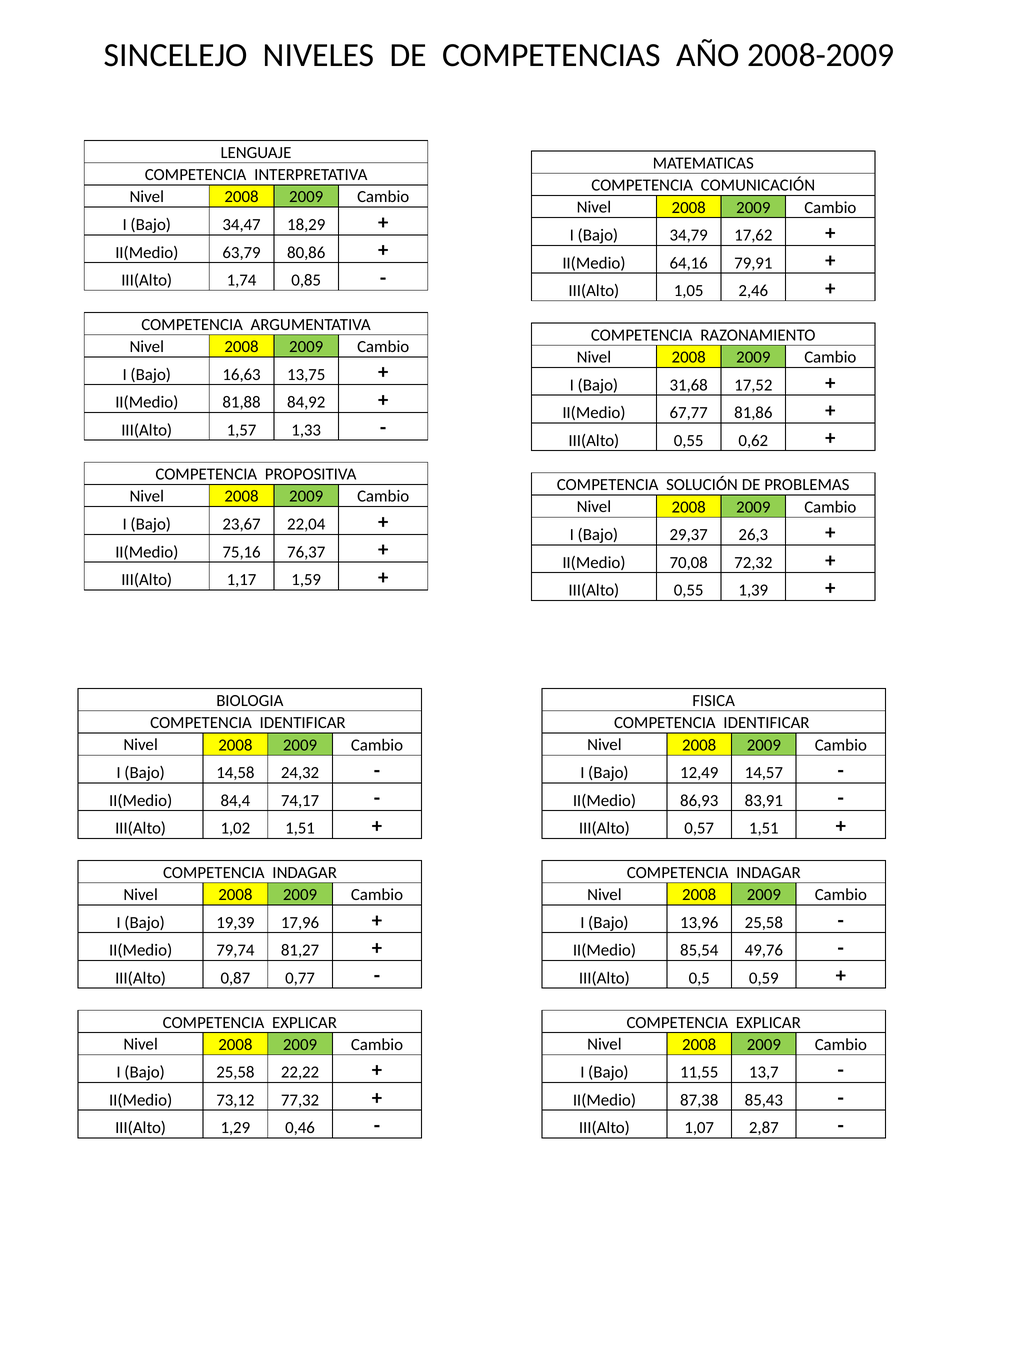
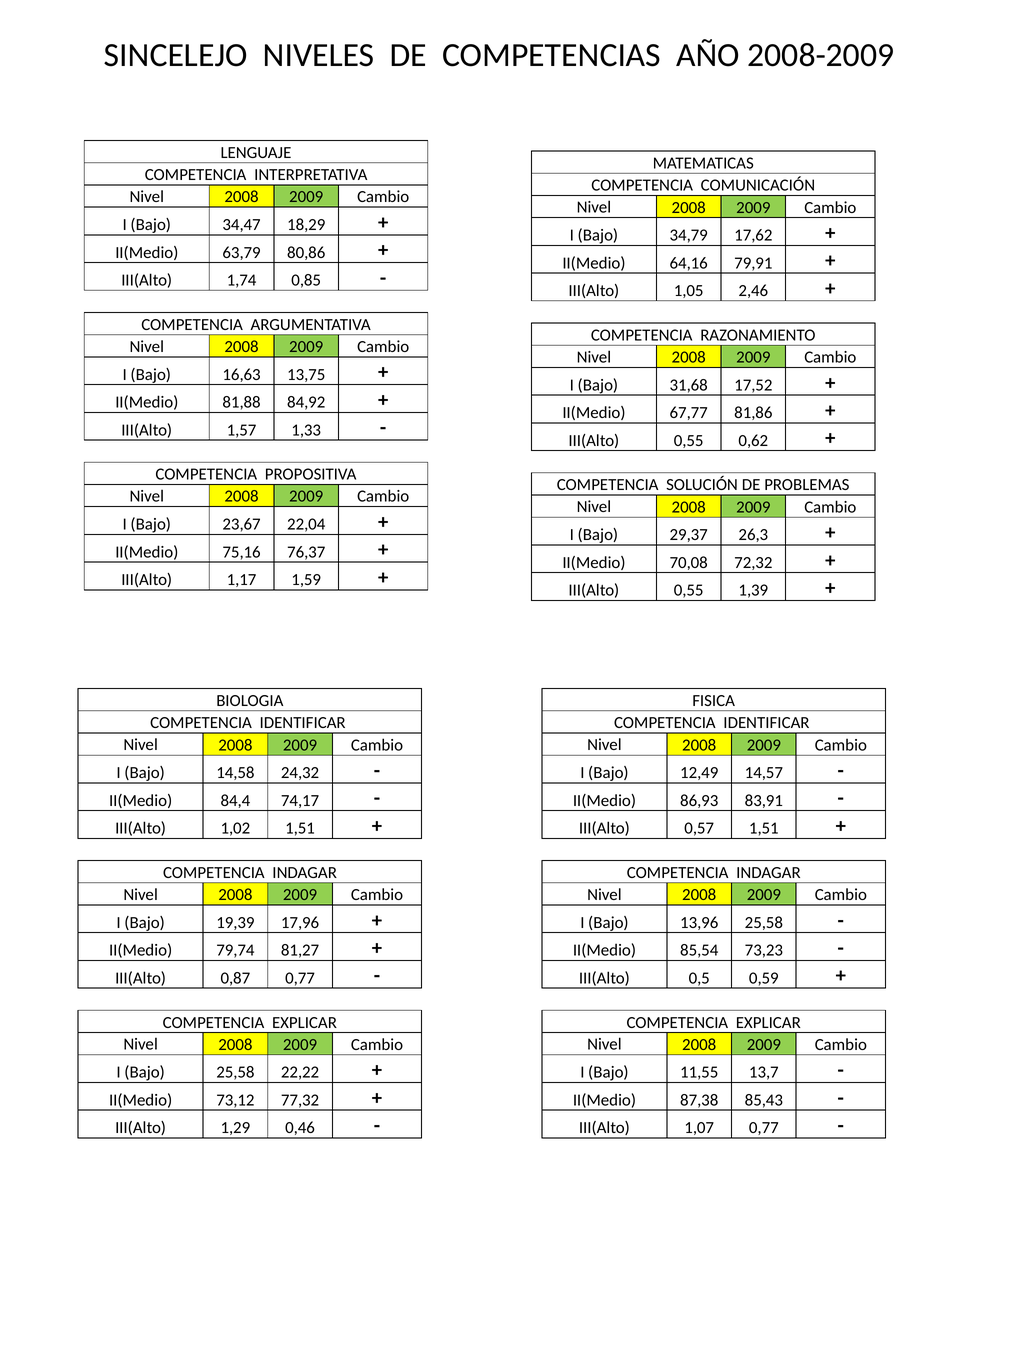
49,76: 49,76 -> 73,23
1,07 2,87: 2,87 -> 0,77
